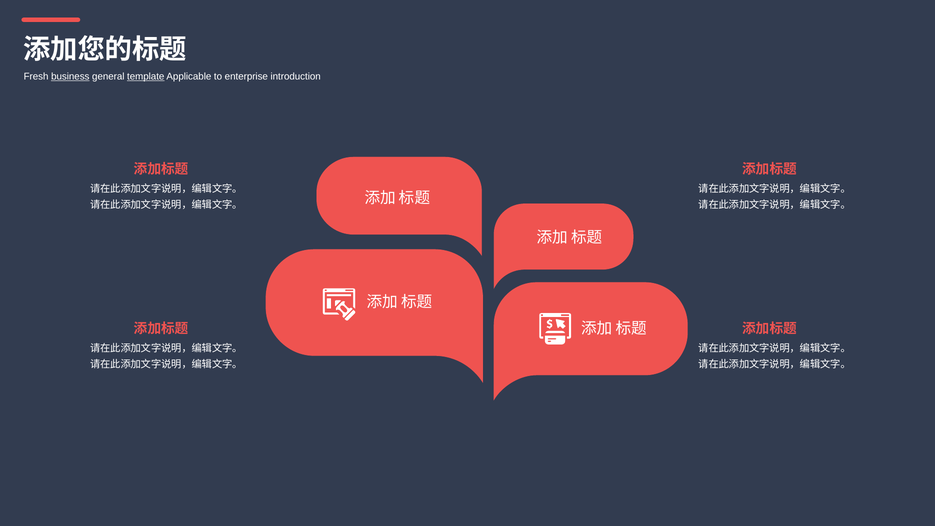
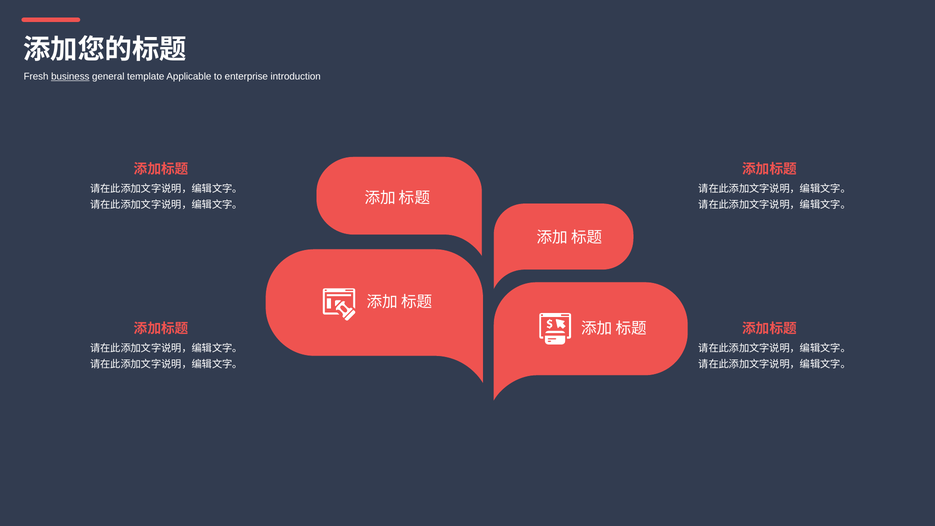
template underline: present -> none
